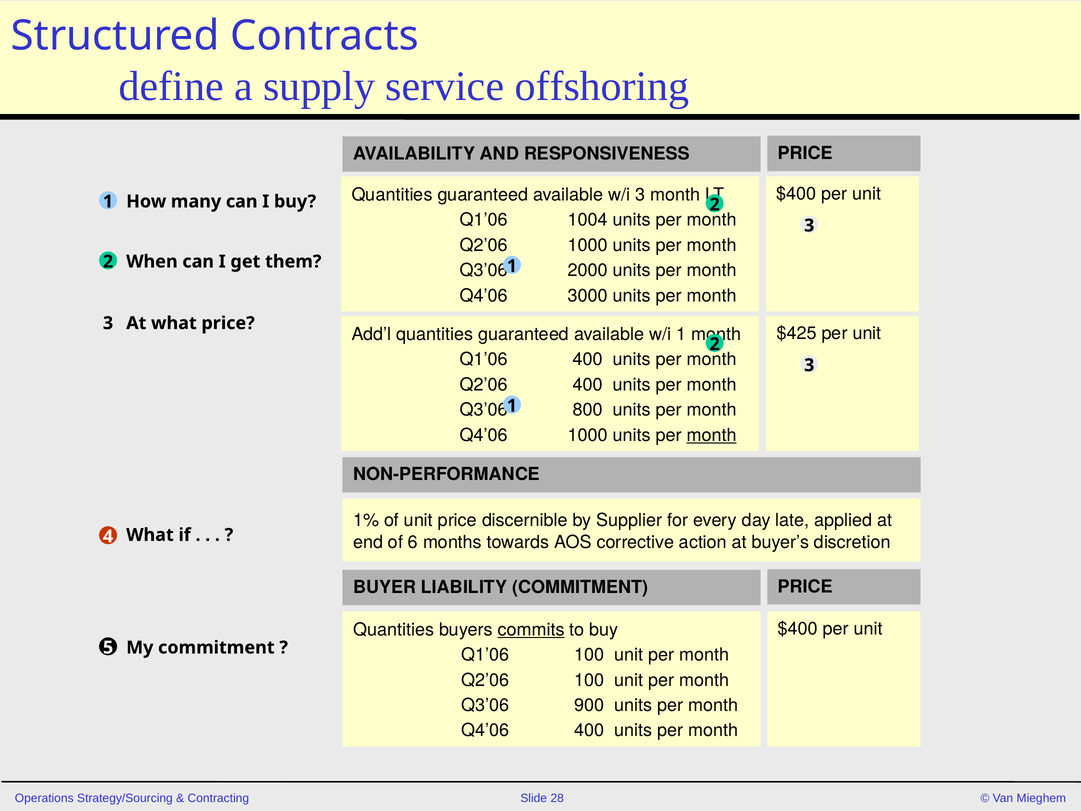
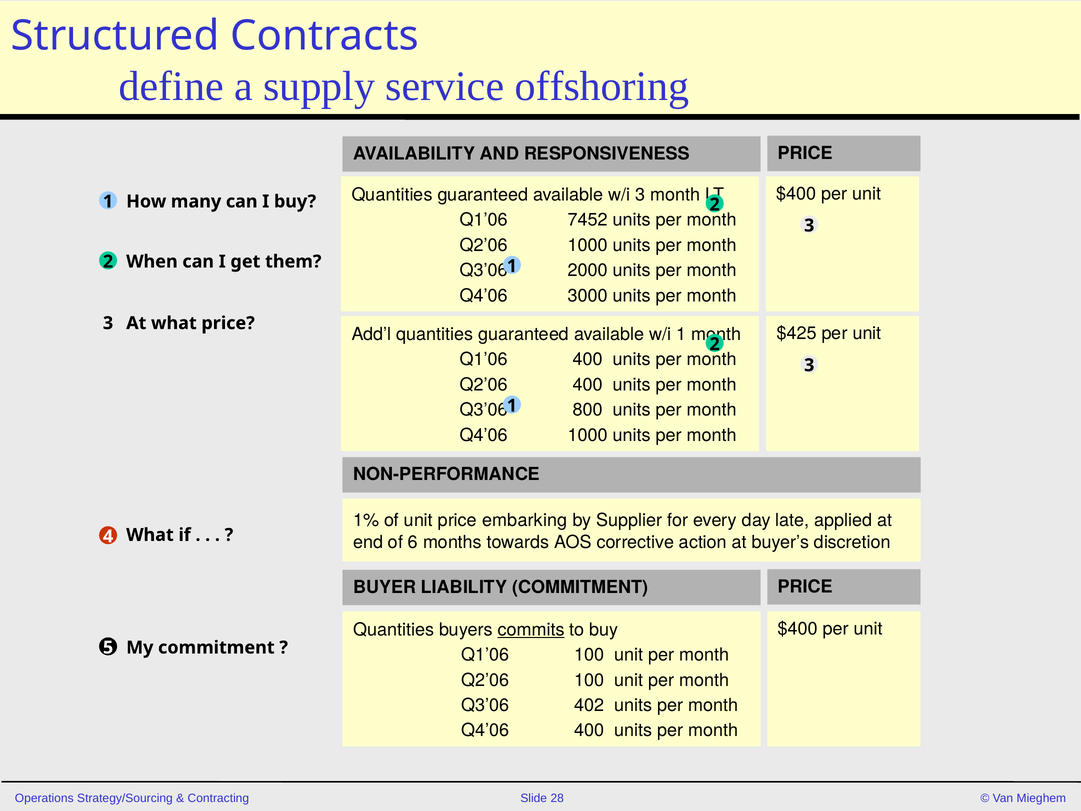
1004: 1004 -> 7452
month at (712, 435) underline: present -> none
discernible: discernible -> embarking
900: 900 -> 402
